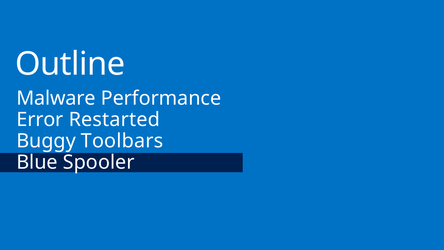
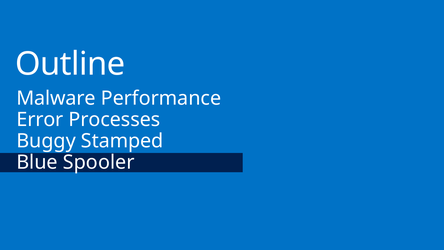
Restarted: Restarted -> Processes
Toolbars: Toolbars -> Stamped
